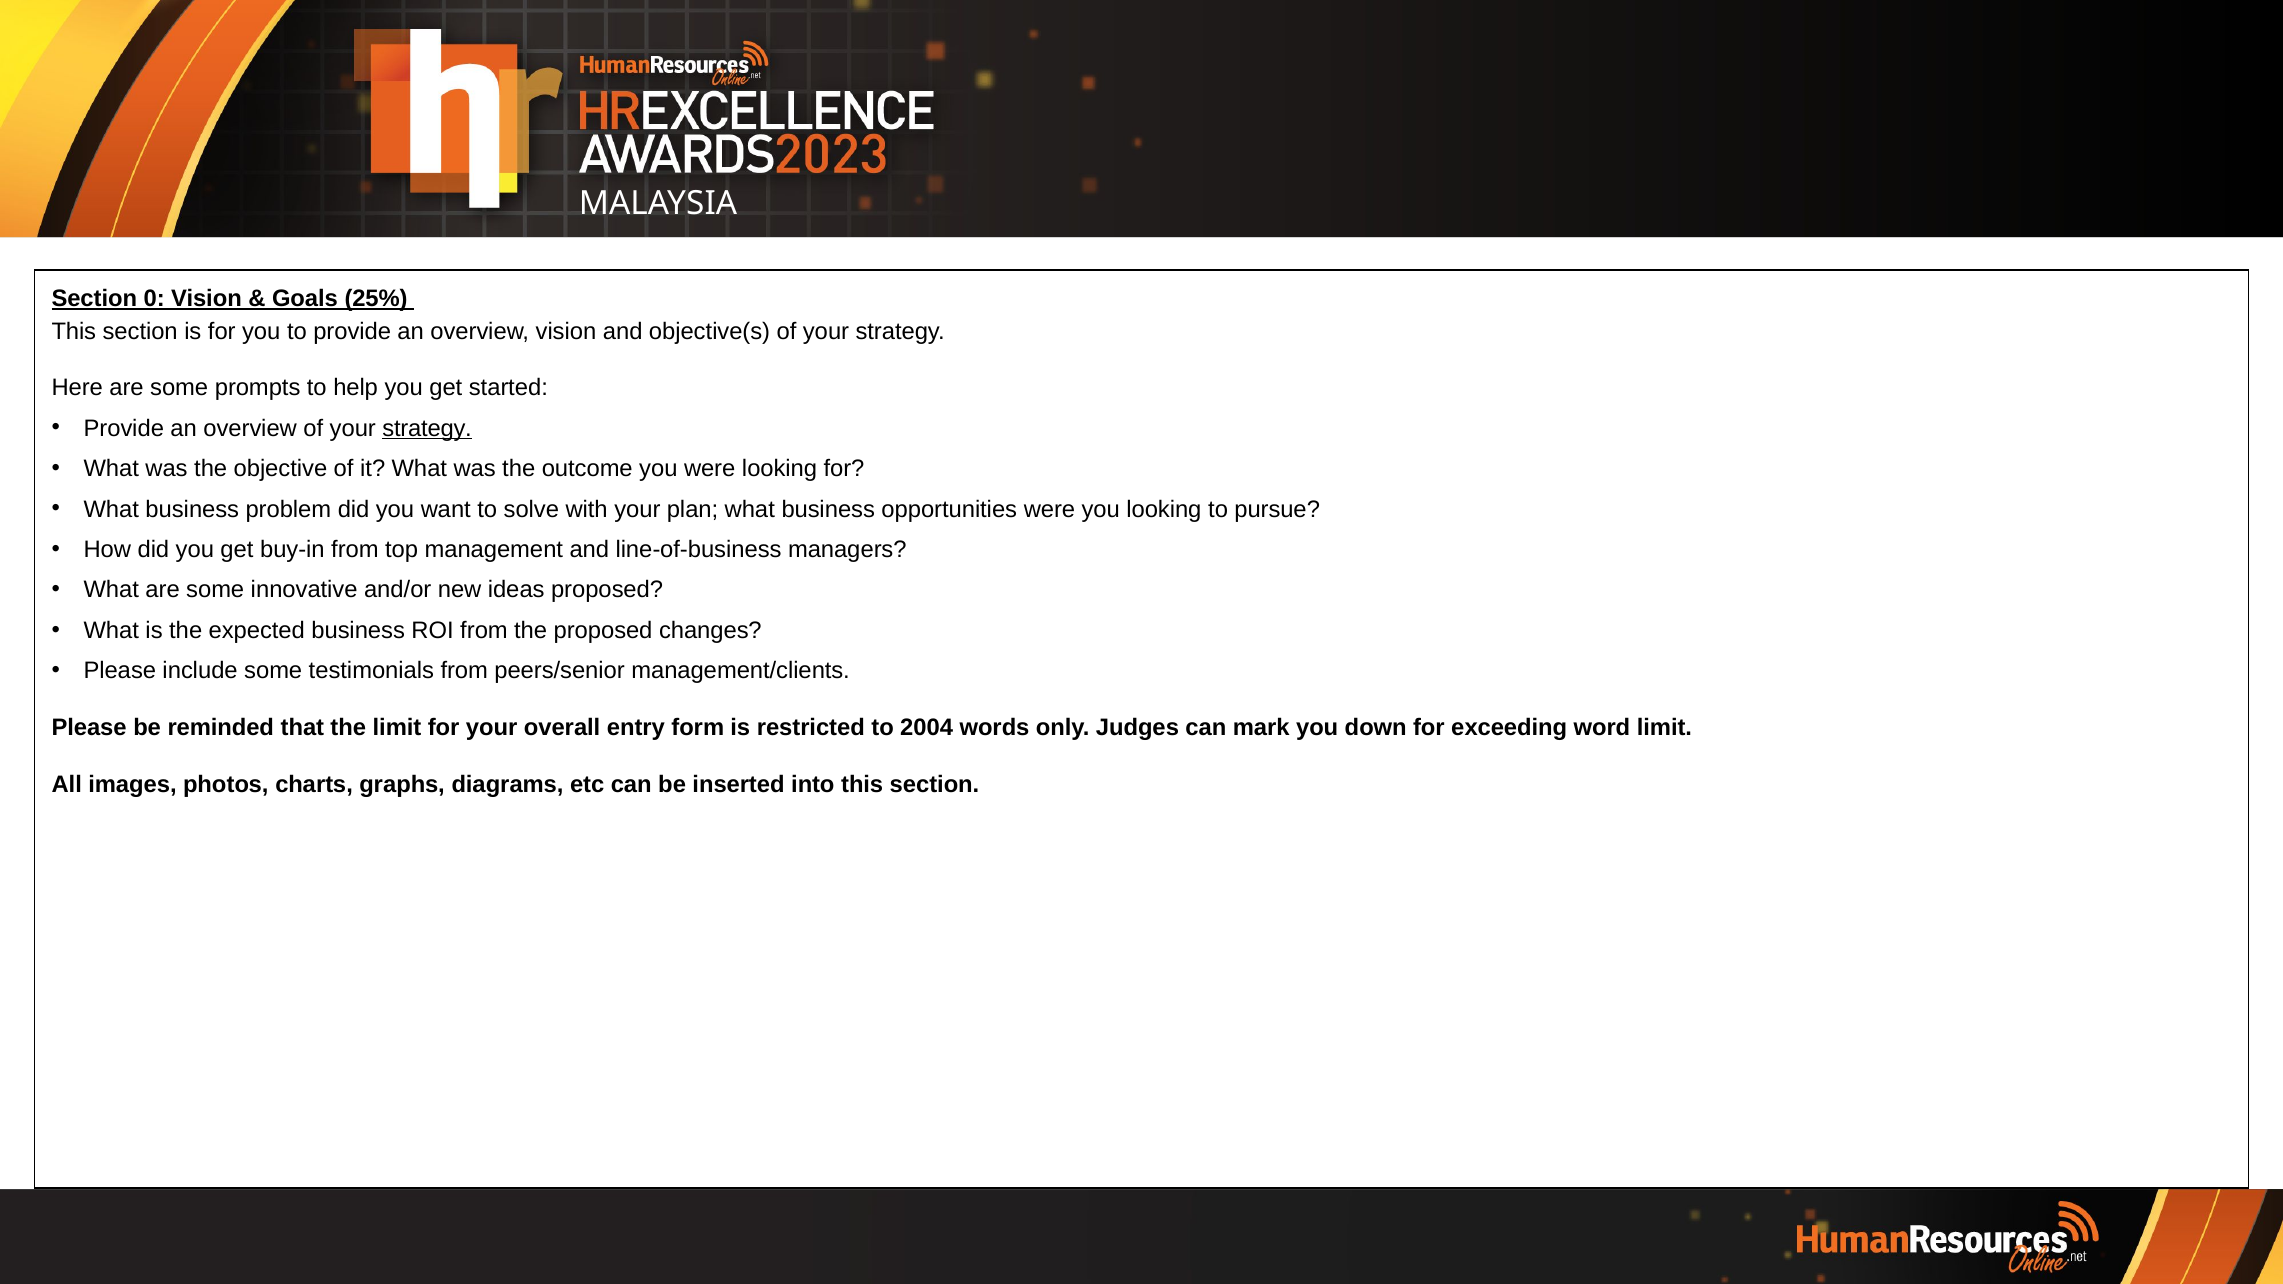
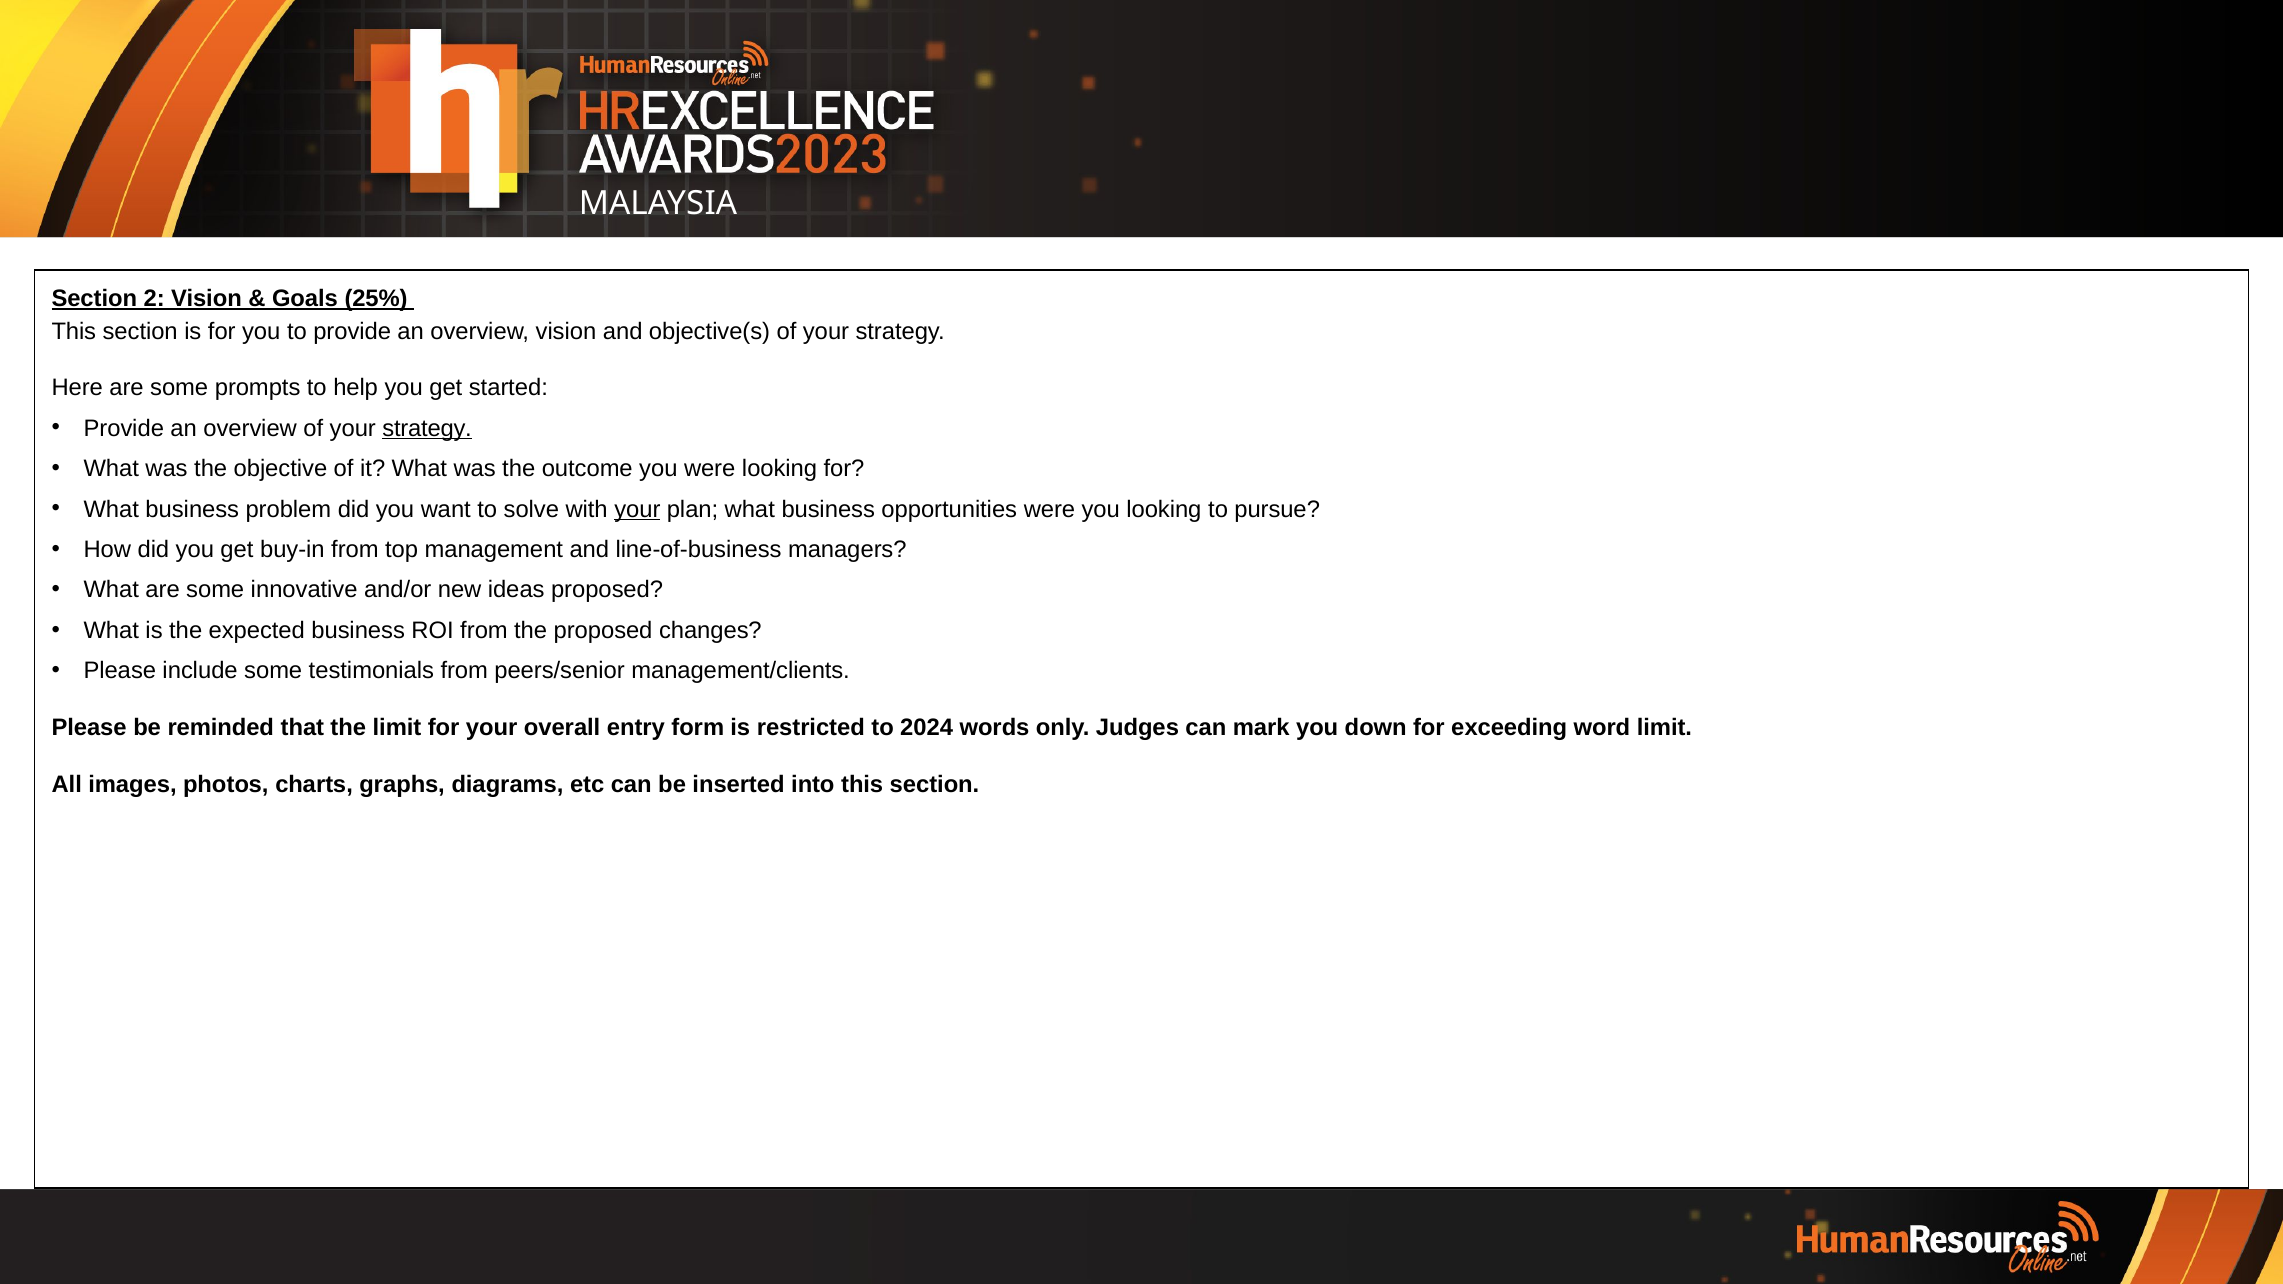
0: 0 -> 2
your at (637, 509) underline: none -> present
2004: 2004 -> 2024
